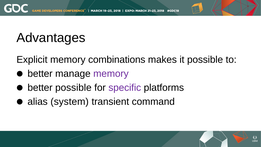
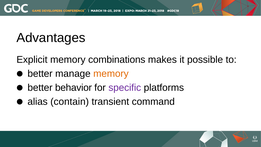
memory at (111, 74) colour: purple -> orange
better possible: possible -> behavior
system: system -> contain
